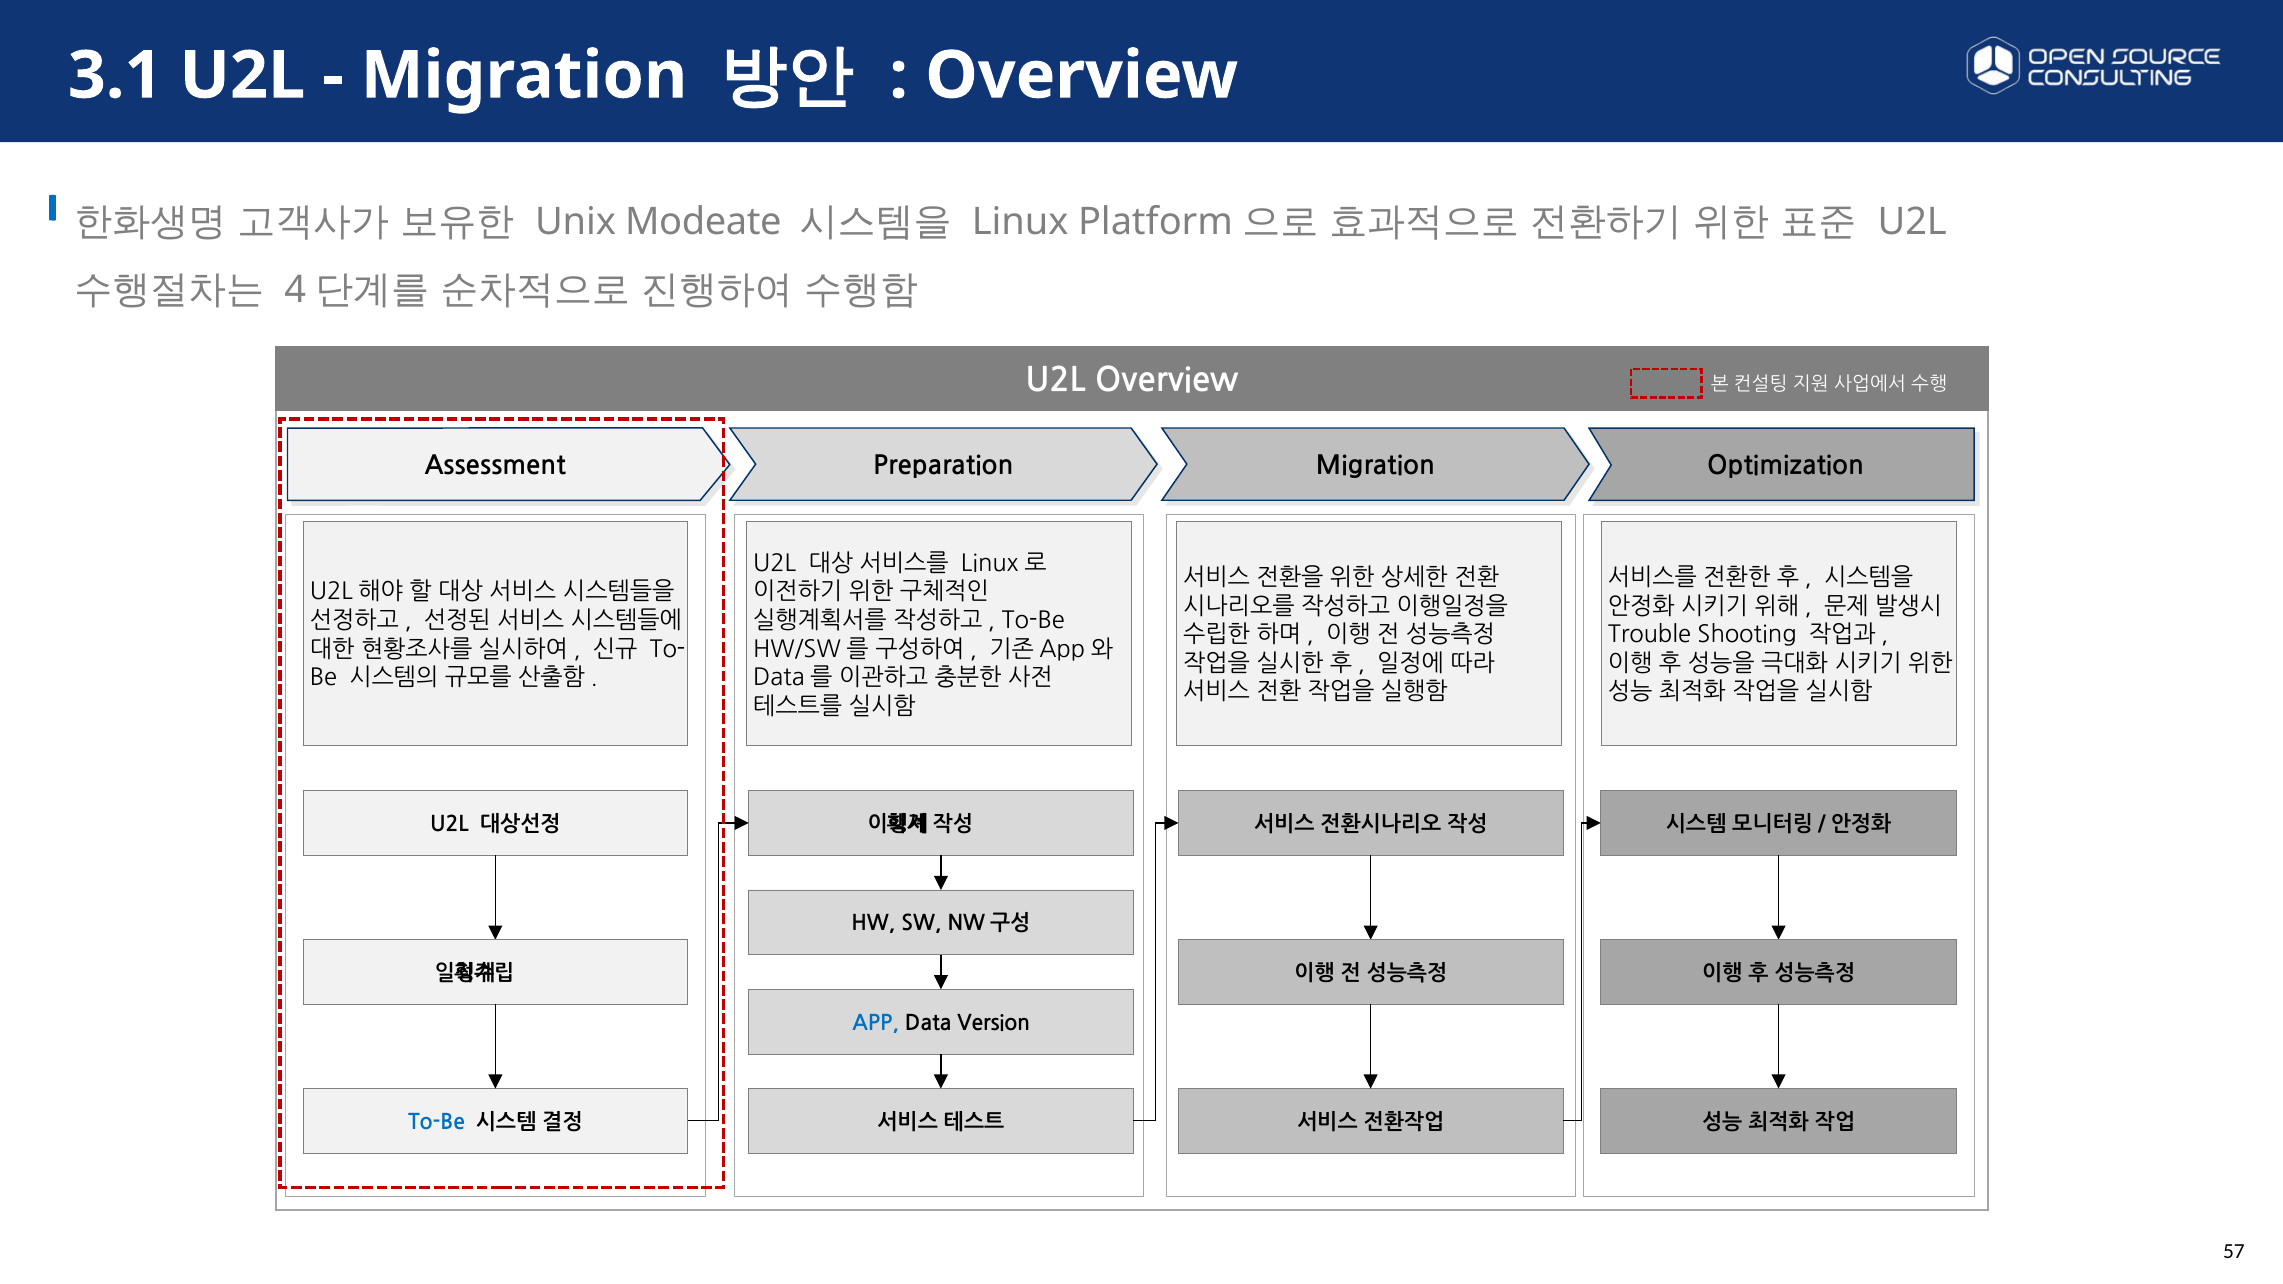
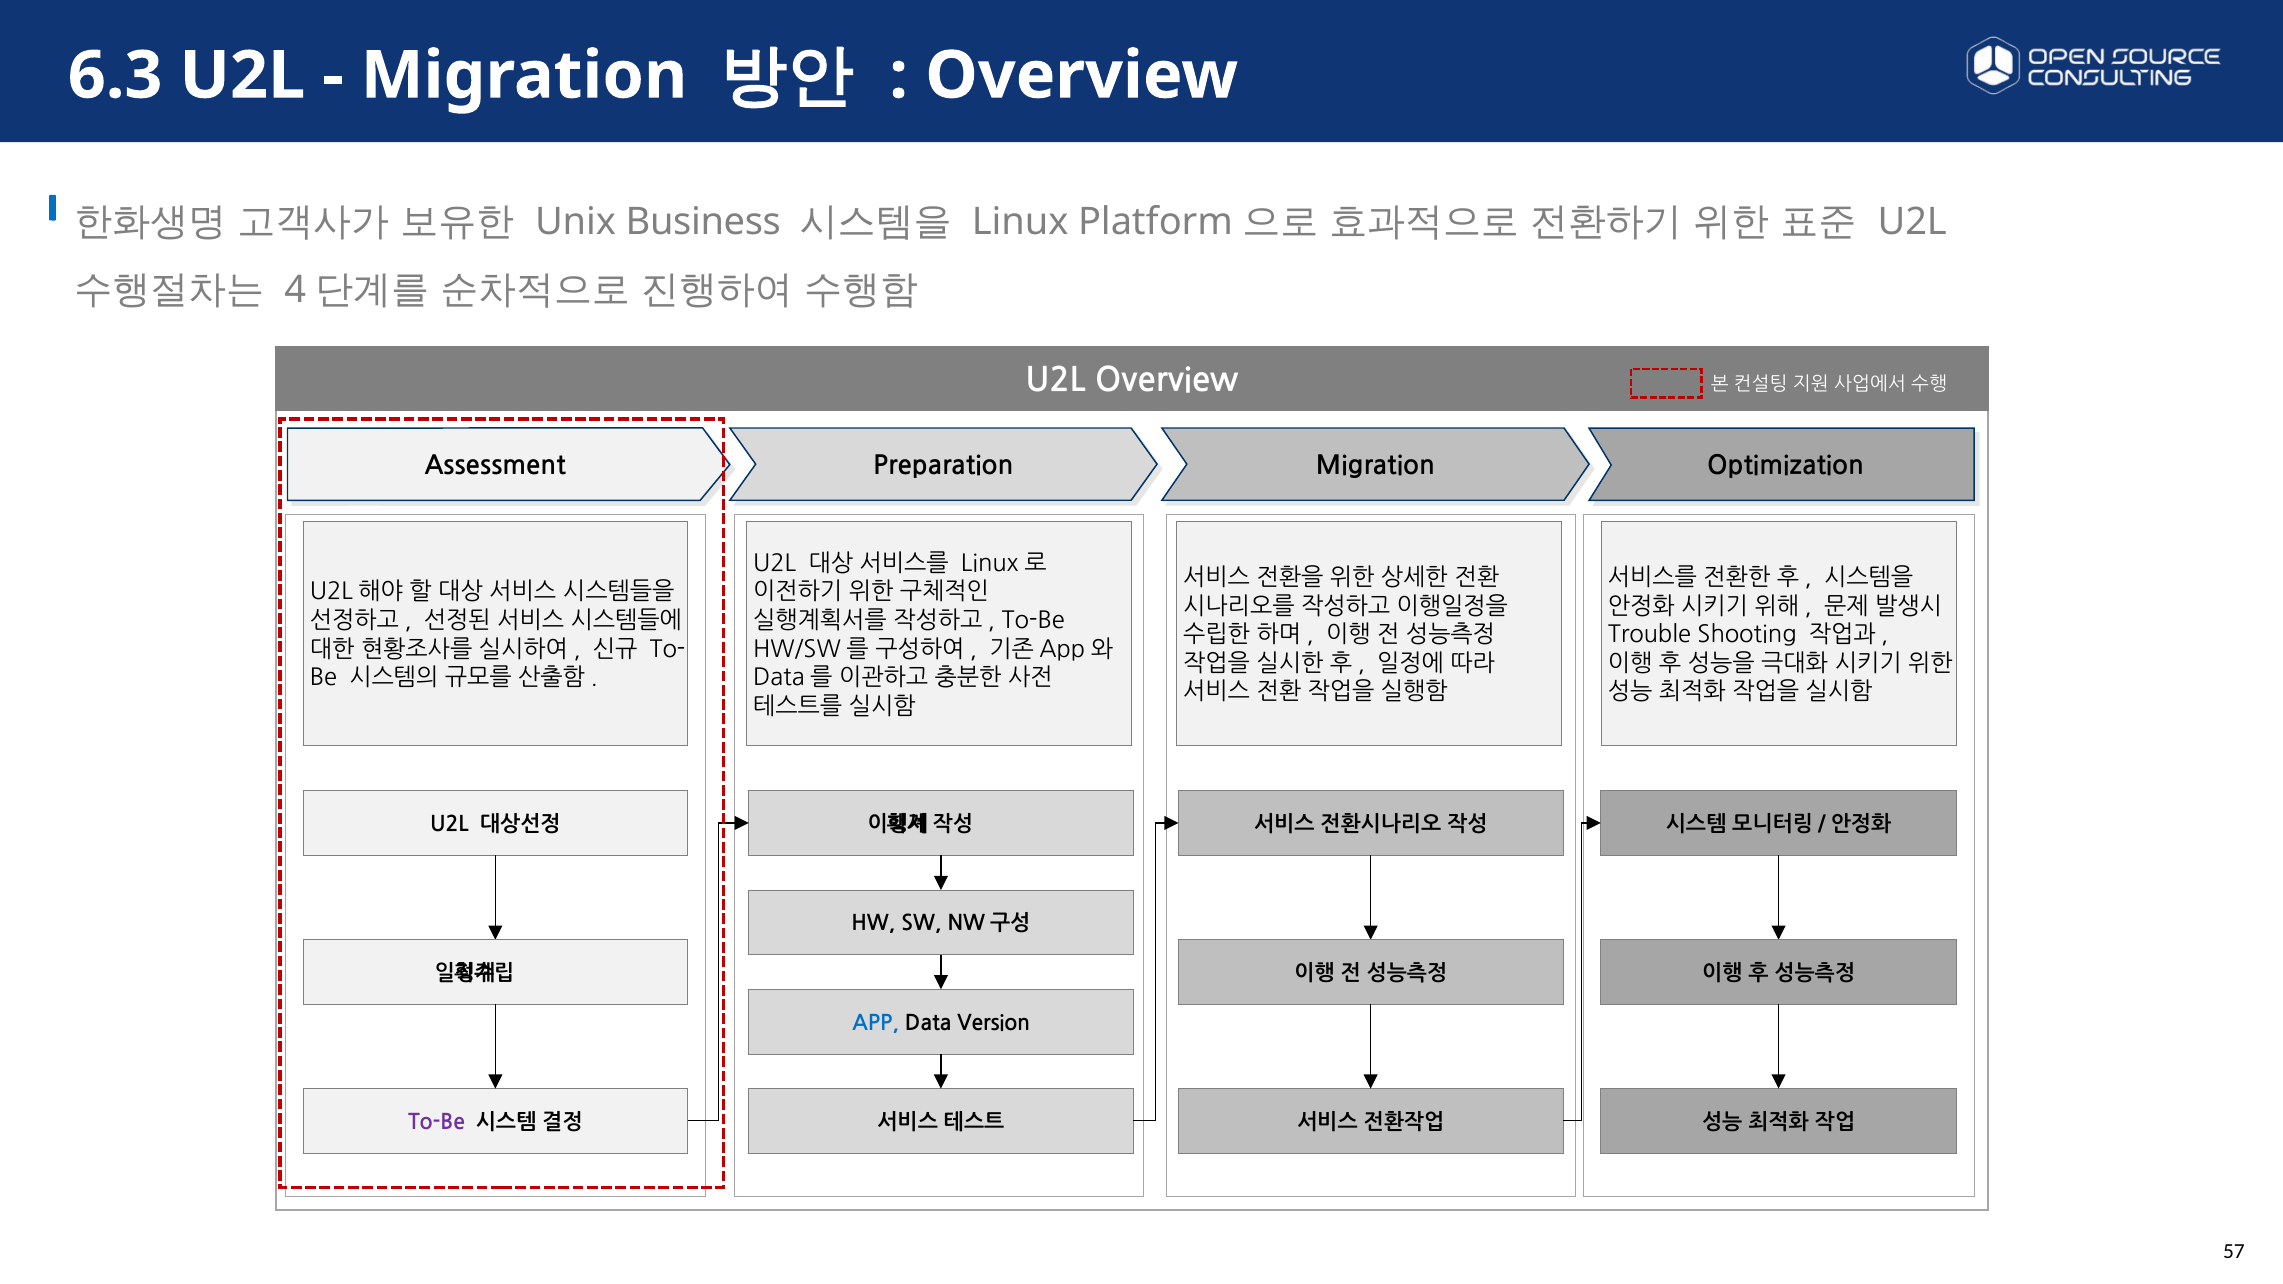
3.1: 3.1 -> 6.3
Modeate: Modeate -> Business
To-Be at (437, 1122) colour: blue -> purple
